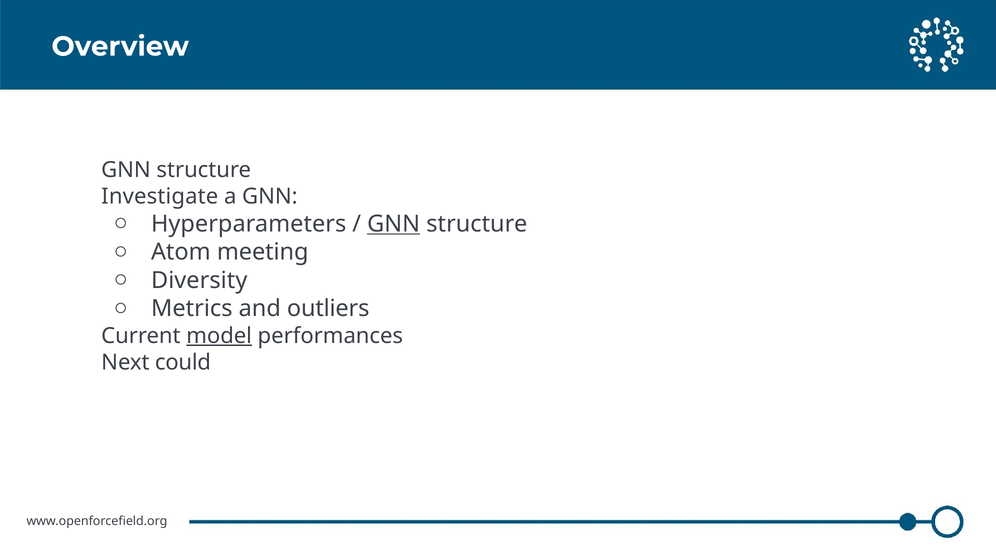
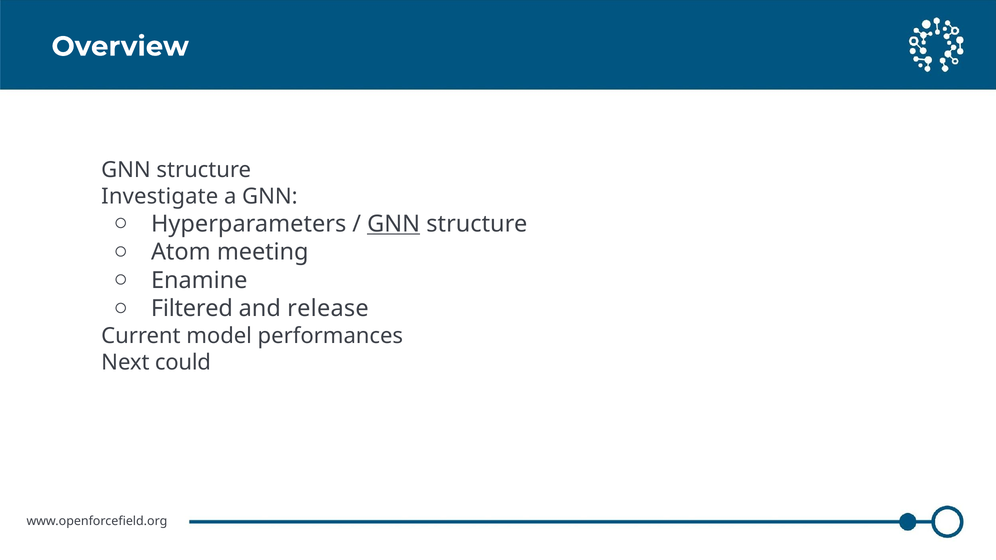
Diversity: Diversity -> Enamine
Metrics: Metrics -> Filtered
outliers: outliers -> release
model underline: present -> none
